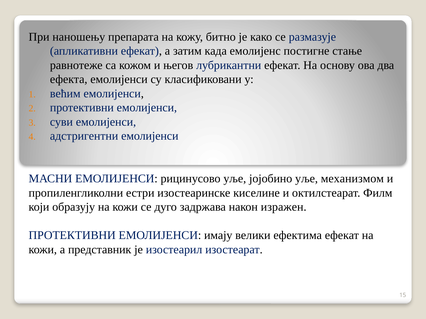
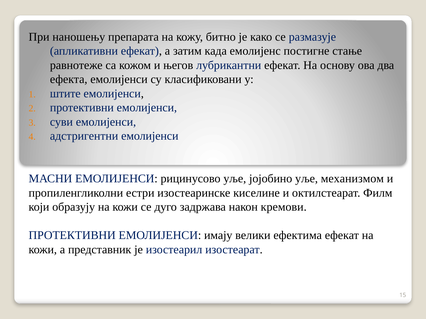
већим: већим -> штите
изражен: изражен -> кремoви
